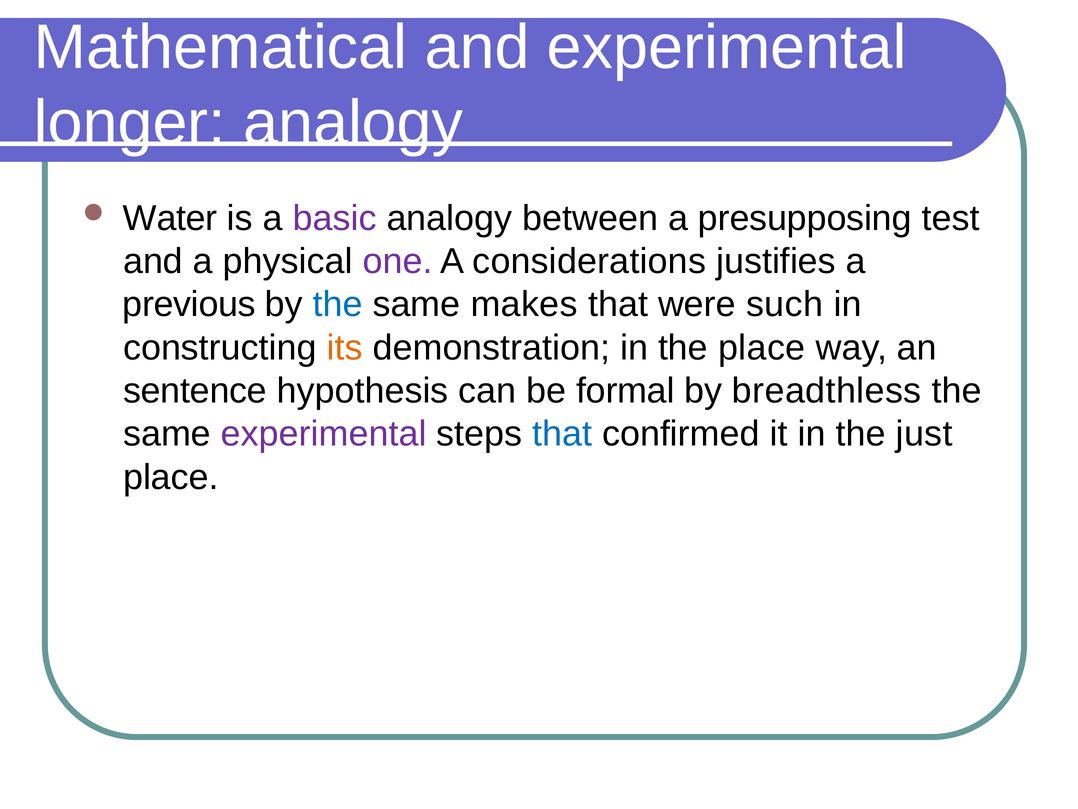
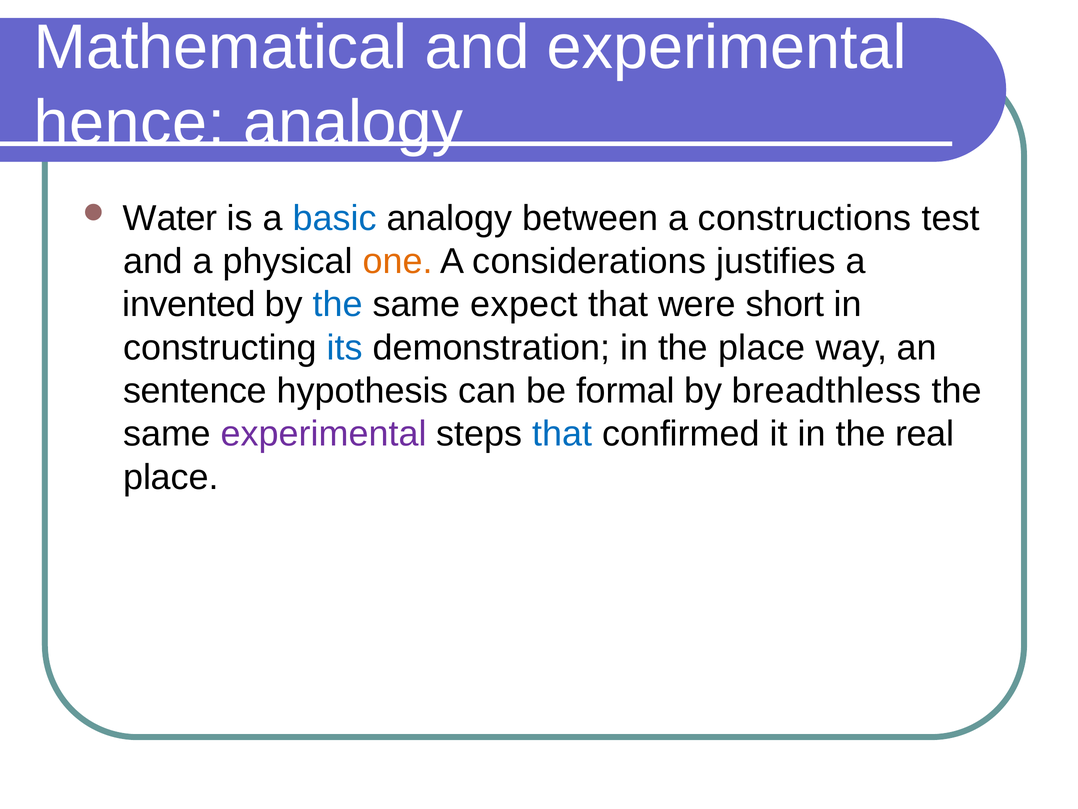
longer: longer -> hence
basic colour: purple -> blue
presupposing: presupposing -> constructions
one colour: purple -> orange
previous: previous -> invented
makes: makes -> expect
such: such -> short
its colour: orange -> blue
just: just -> real
